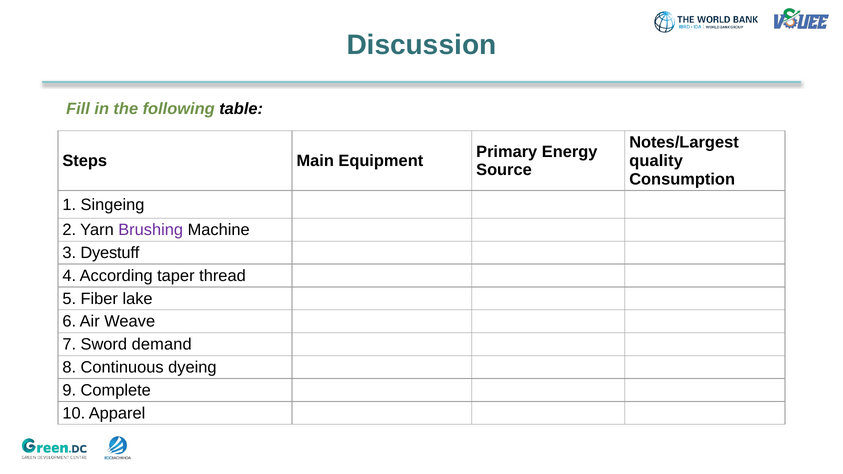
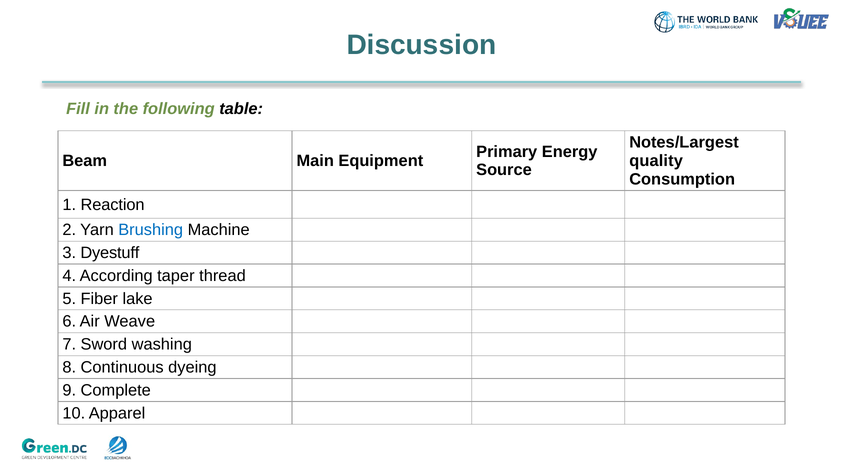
Steps: Steps -> Beam
Singeing: Singeing -> Reaction
Brushing colour: purple -> blue
demand: demand -> washing
